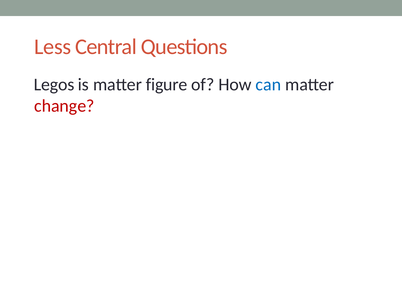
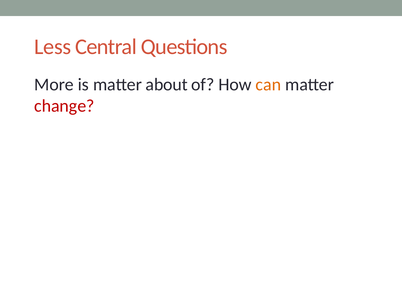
Legos: Legos -> More
figure: figure -> about
can colour: blue -> orange
